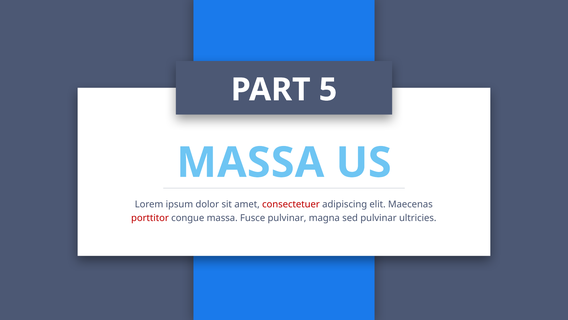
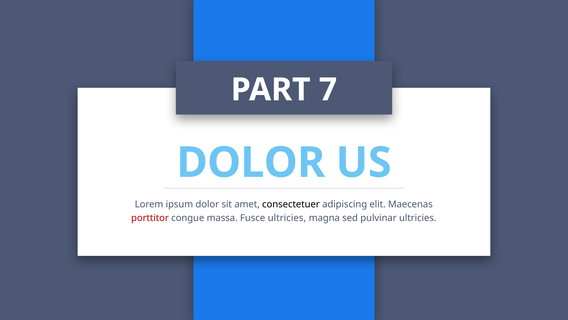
5: 5 -> 7
MASSA at (250, 163): MASSA -> DOLOR
consectetuer colour: red -> black
Fusce pulvinar: pulvinar -> ultricies
